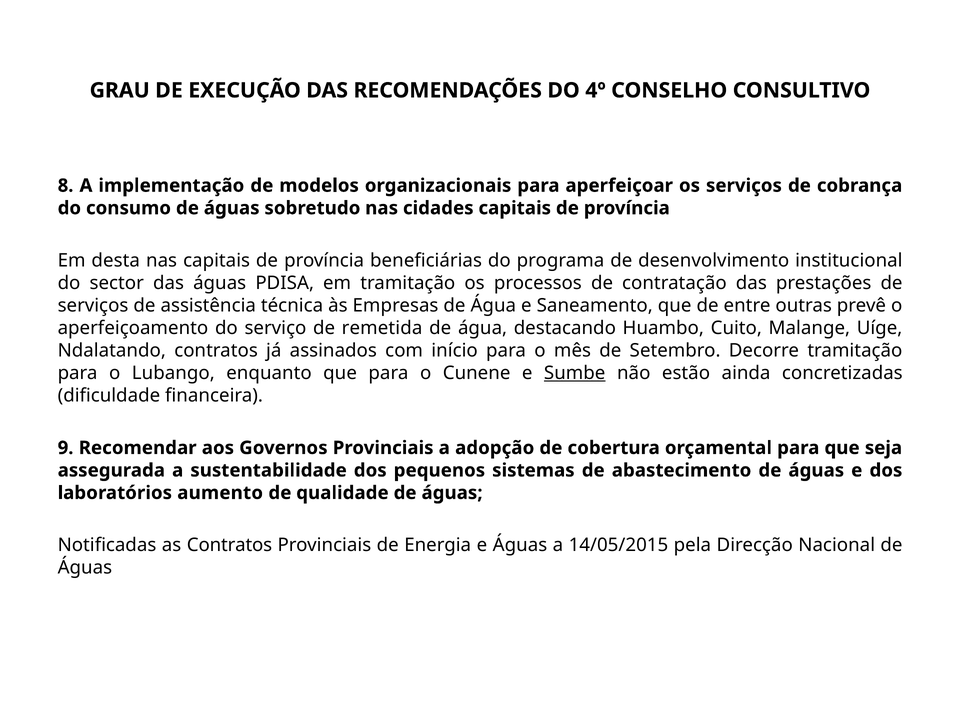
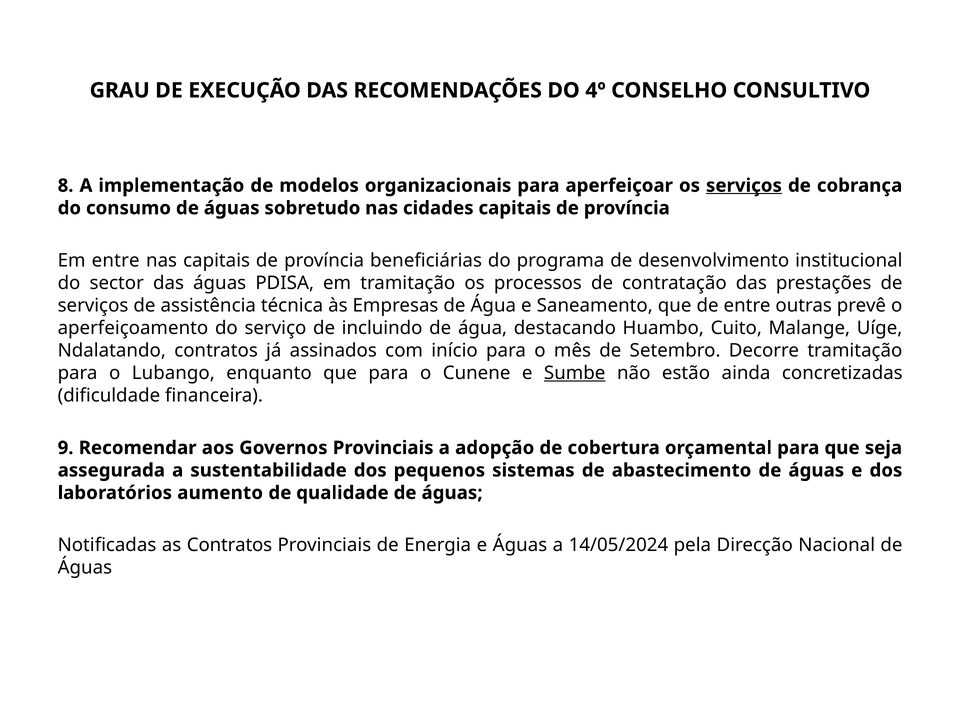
serviços at (744, 186) underline: none -> present
Em desta: desta -> entre
remetida: remetida -> incluindo
14/05/2015: 14/05/2015 -> 14/05/2024
